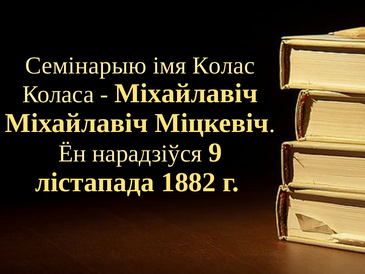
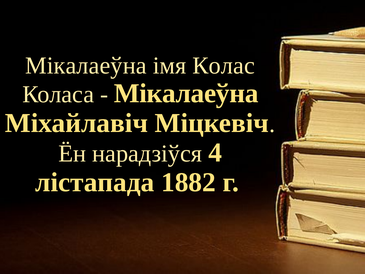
Семінарыю at (86, 65): Семінарыю -> Мікалаеўна
Міхайлавіч at (186, 93): Міхайлавіч -> Мікалаеўна
9: 9 -> 4
